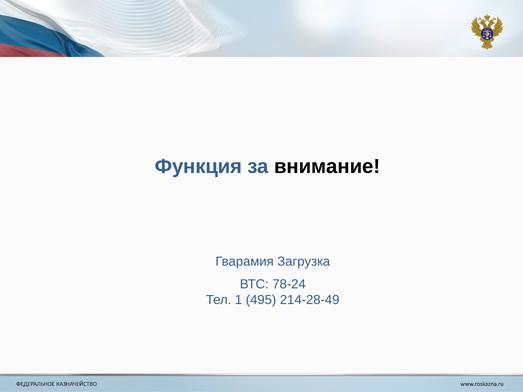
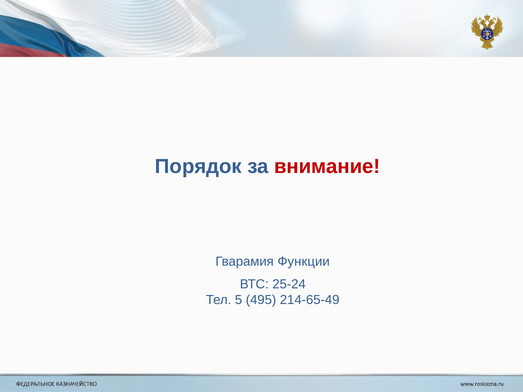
Функция: Функция -> Порядок
внимание colour: black -> red
Загрузка: Загрузка -> Функции
78-24: 78-24 -> 25-24
1: 1 -> 5
214-28-49: 214-28-49 -> 214-65-49
